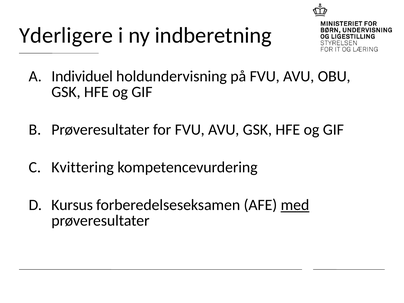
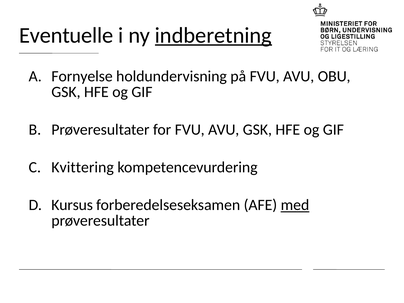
Yderligere: Yderligere -> Eventuelle
indberetning underline: none -> present
Individuel: Individuel -> Fornyelse
